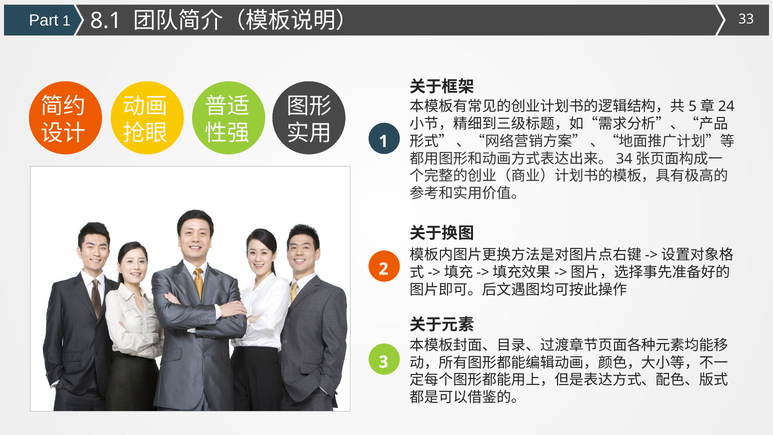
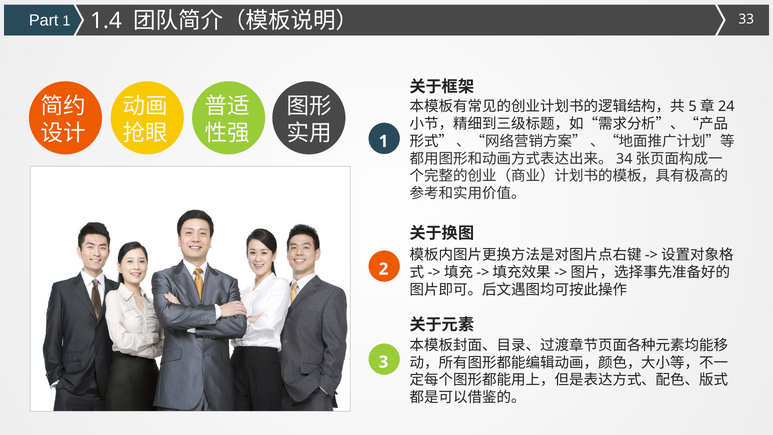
8.1: 8.1 -> 1.4
